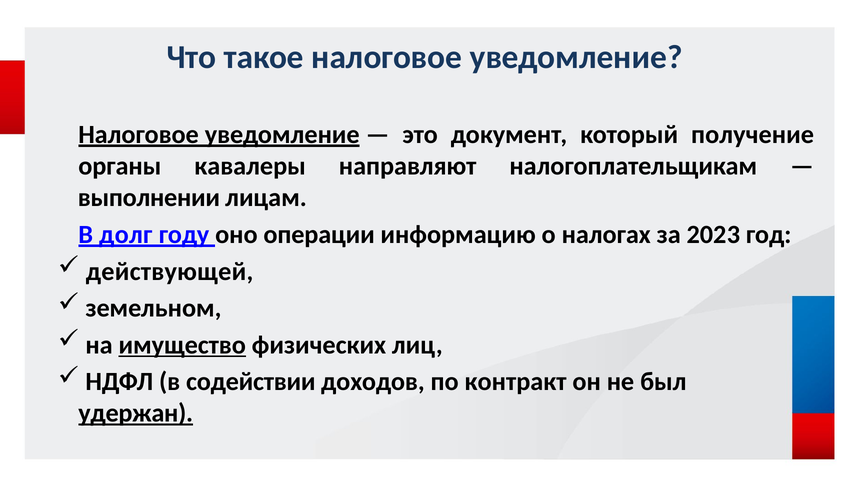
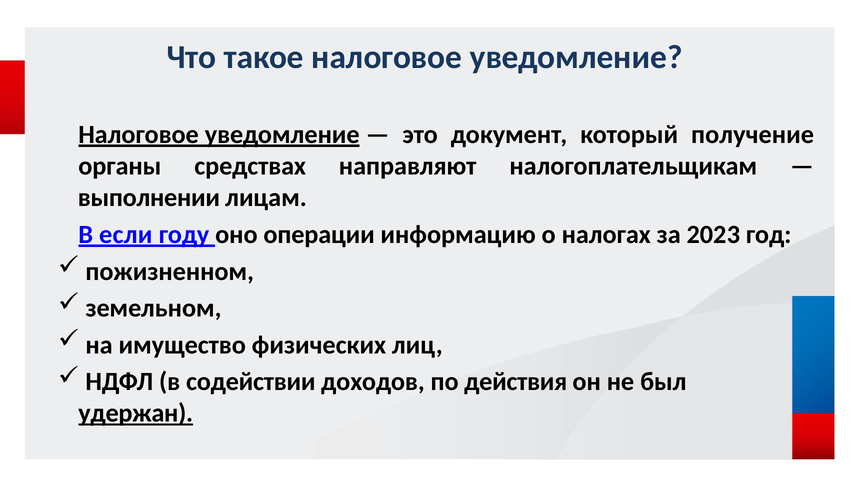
кавалеры: кавалеры -> средствах
долг: долг -> если
действующей: действующей -> пожизненном
имущество underline: present -> none
контракт: контракт -> действия
